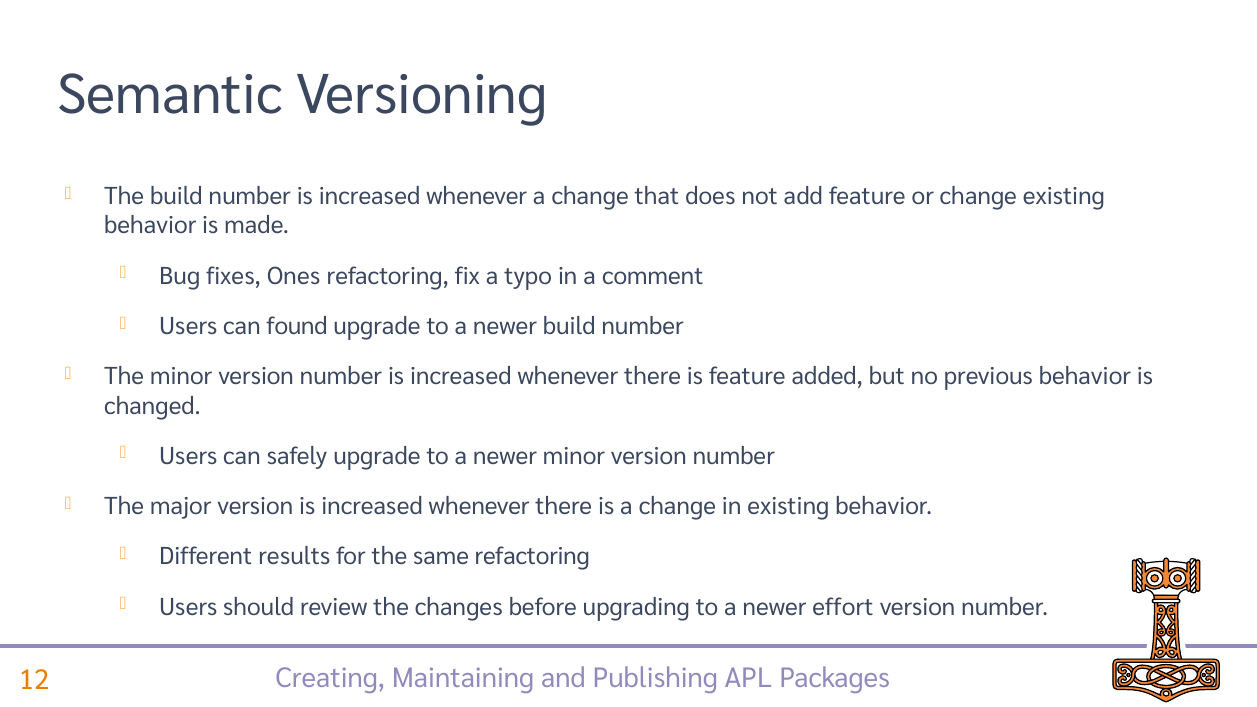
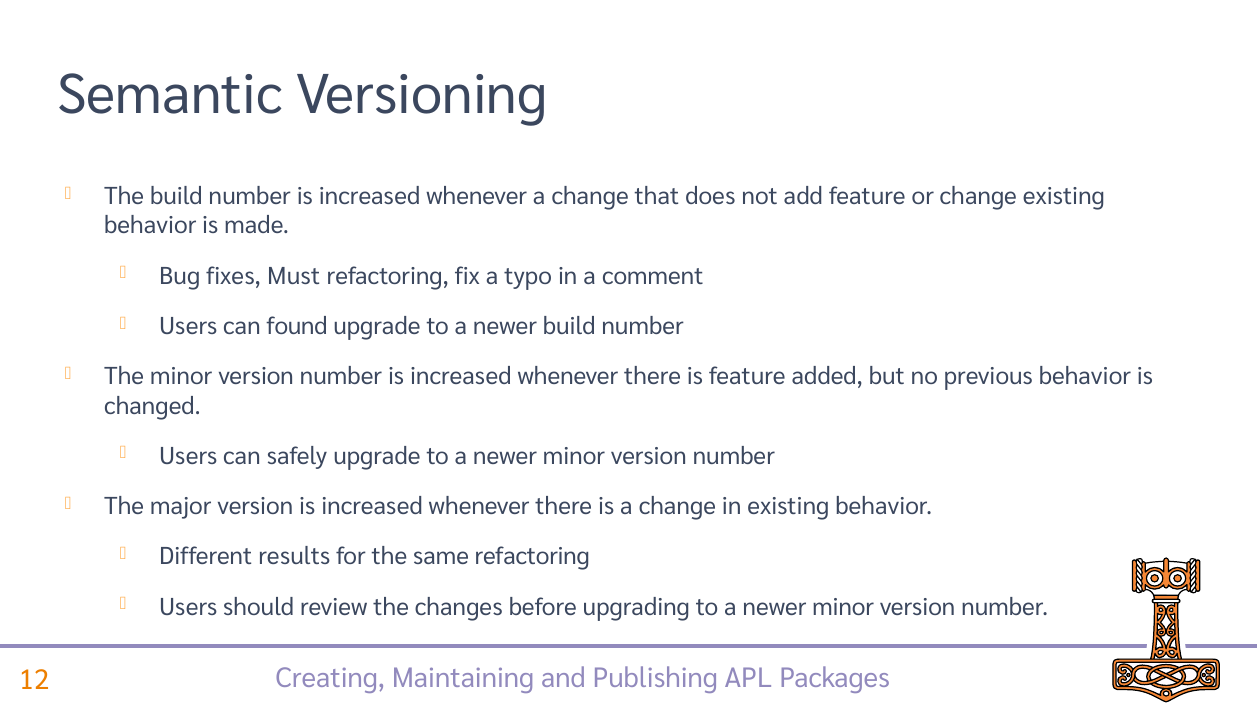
Ones: Ones -> Must
effort at (843, 607): effort -> minor
